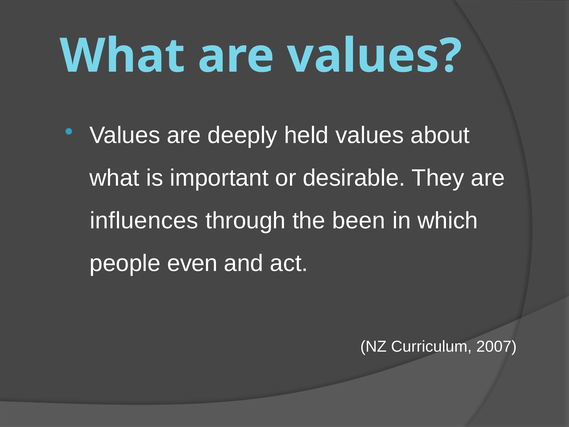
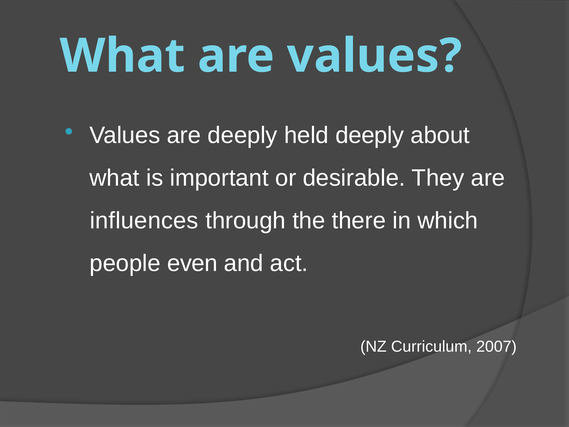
held values: values -> deeply
been: been -> there
